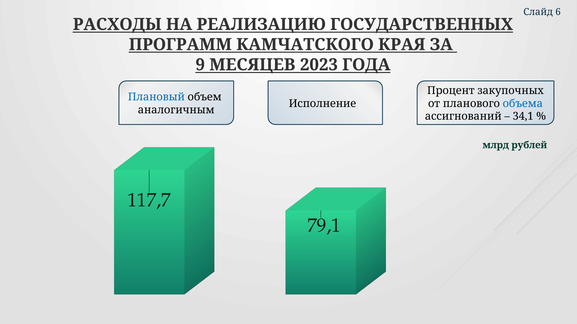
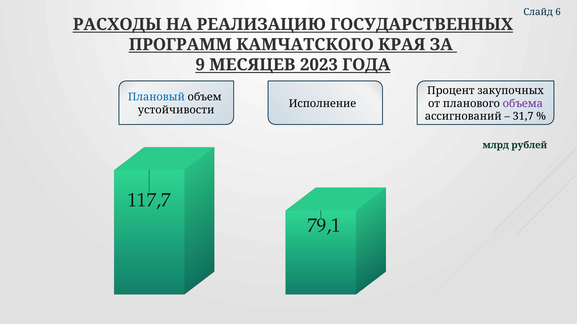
объема colour: blue -> purple
аналогичным: аналогичным -> устойчивости
34,1: 34,1 -> 31,7
